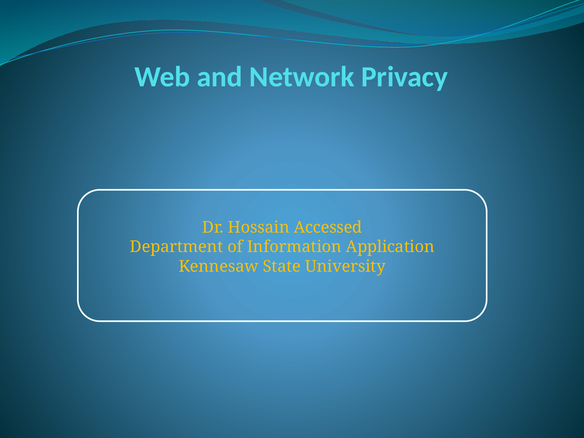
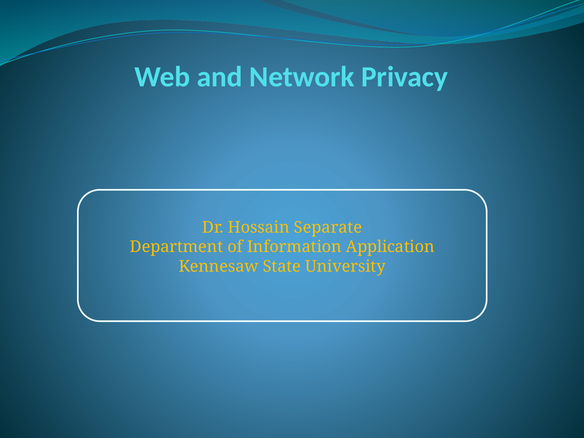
Accessed: Accessed -> Separate
